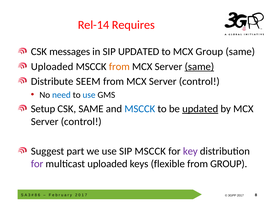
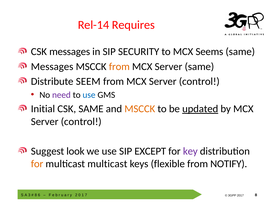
SIP UPDATED: UPDATED -> SECURITY
MCX Group: Group -> Seems
Uploaded at (52, 67): Uploaded -> Messages
same at (199, 67) underline: present -> none
need colour: blue -> purple
Setup: Setup -> Initial
MSCCK at (140, 109) colour: blue -> orange
part: part -> look
SIP MSCCK: MSCCK -> EXCEPT
for at (37, 164) colour: purple -> orange
multicast uploaded: uploaded -> multicast
from GROUP: GROUP -> NOTIFY
